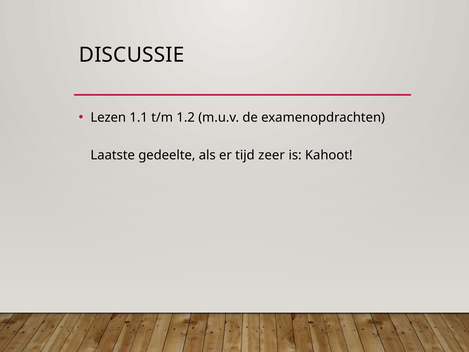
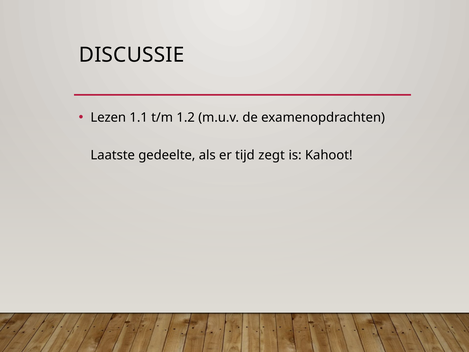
zeer: zeer -> zegt
